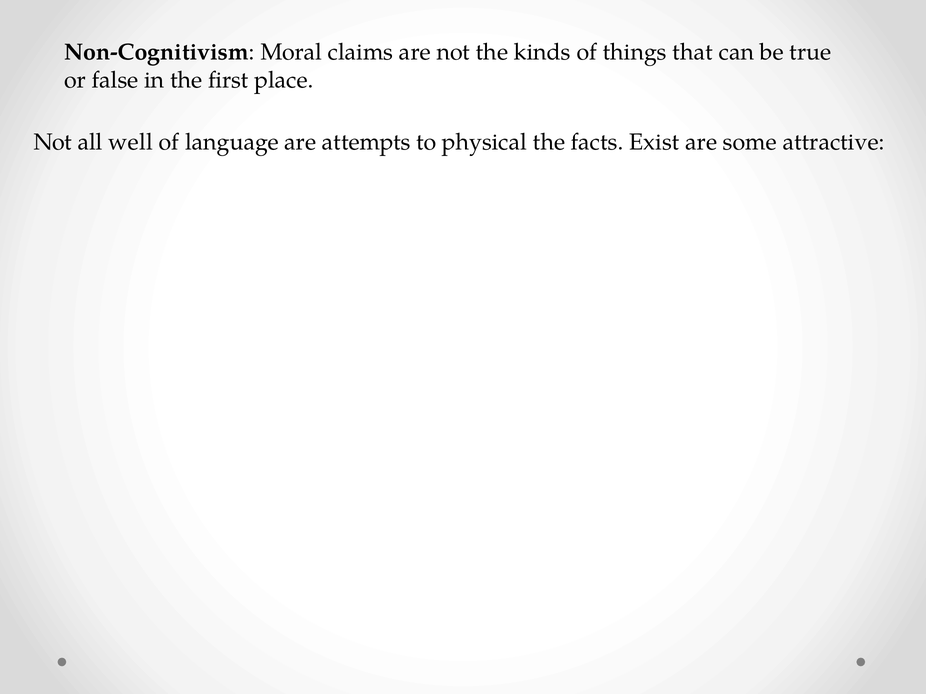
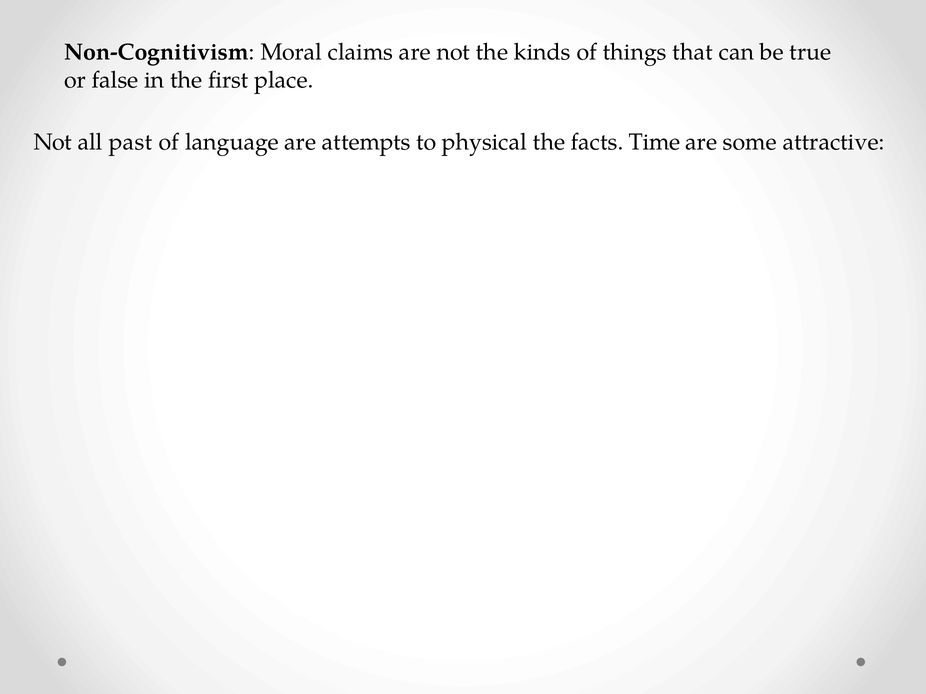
well: well -> past
Exist: Exist -> Time
